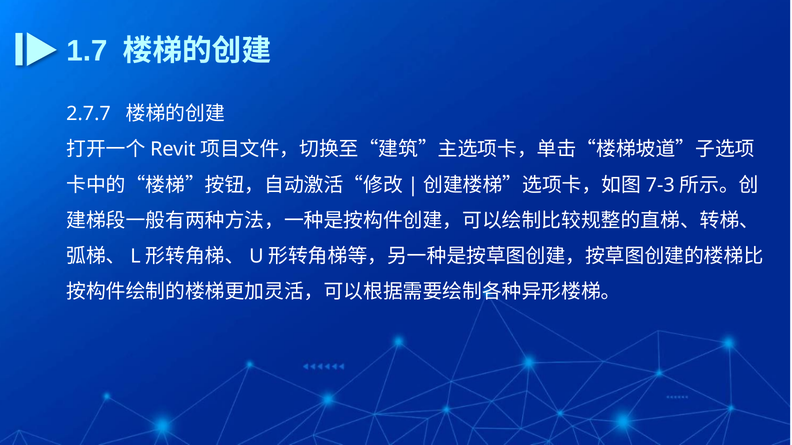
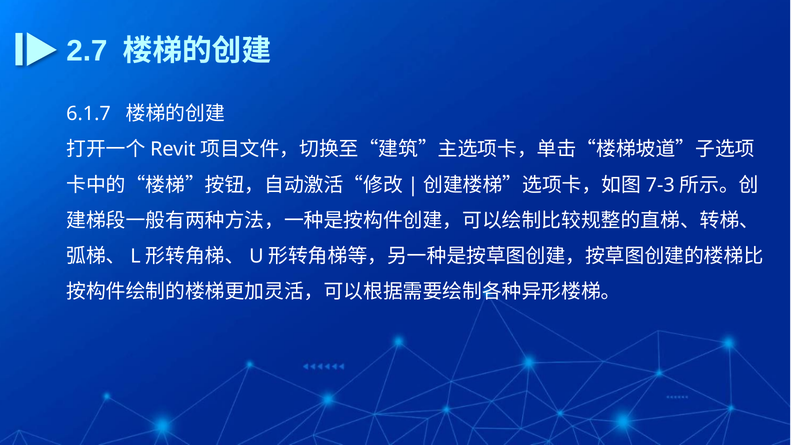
1.7: 1.7 -> 2.7
2.7.7: 2.7.7 -> 6.1.7
